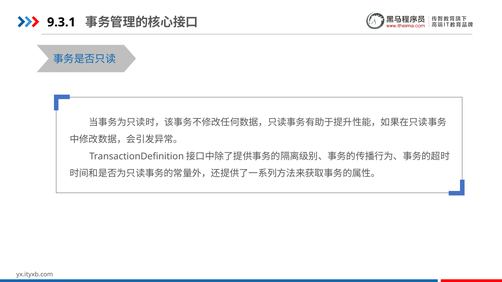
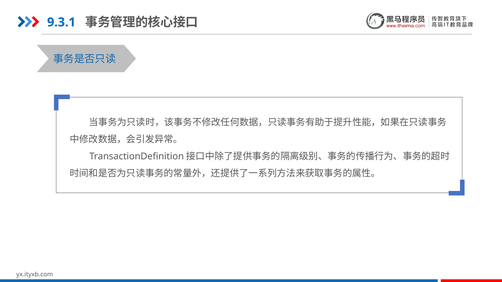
9.3.1 colour: black -> blue
